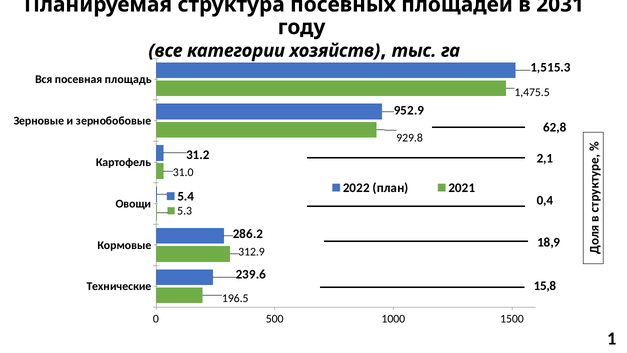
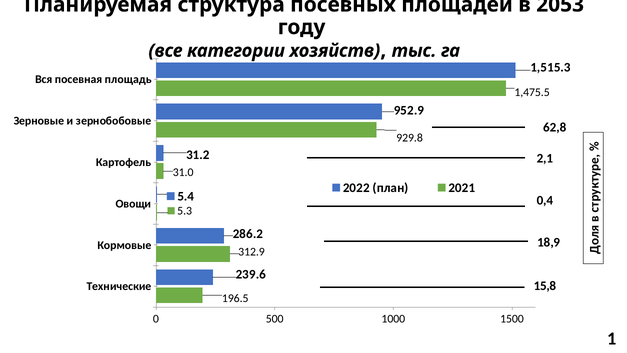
2031: 2031 -> 2053
